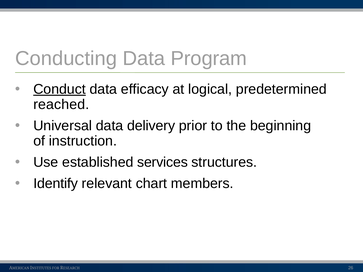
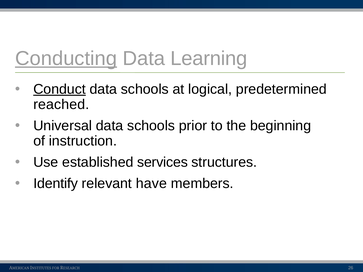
Conducting underline: none -> present
Program: Program -> Learning
efficacy at (145, 89): efficacy -> schools
delivery at (151, 126): delivery -> schools
chart: chart -> have
